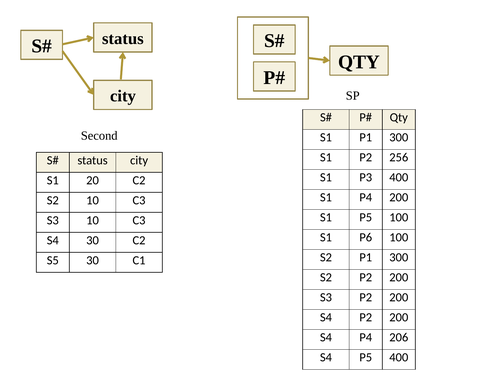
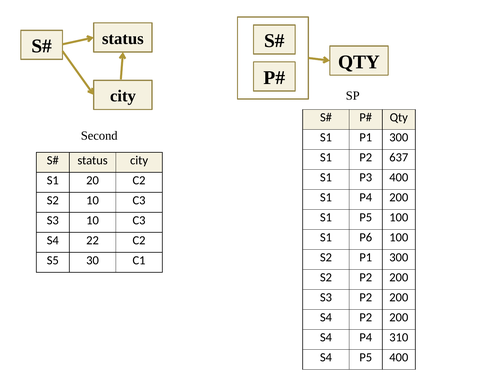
256: 256 -> 637
S4 30: 30 -> 22
206: 206 -> 310
